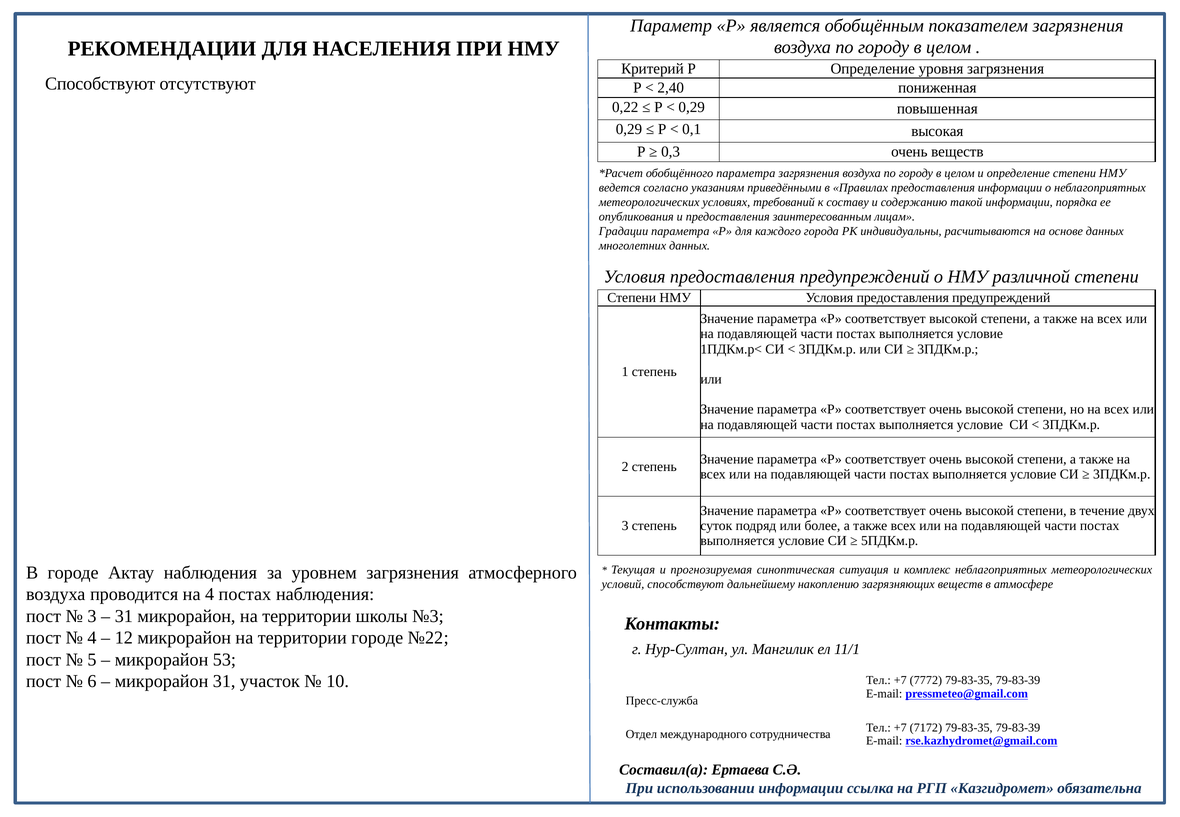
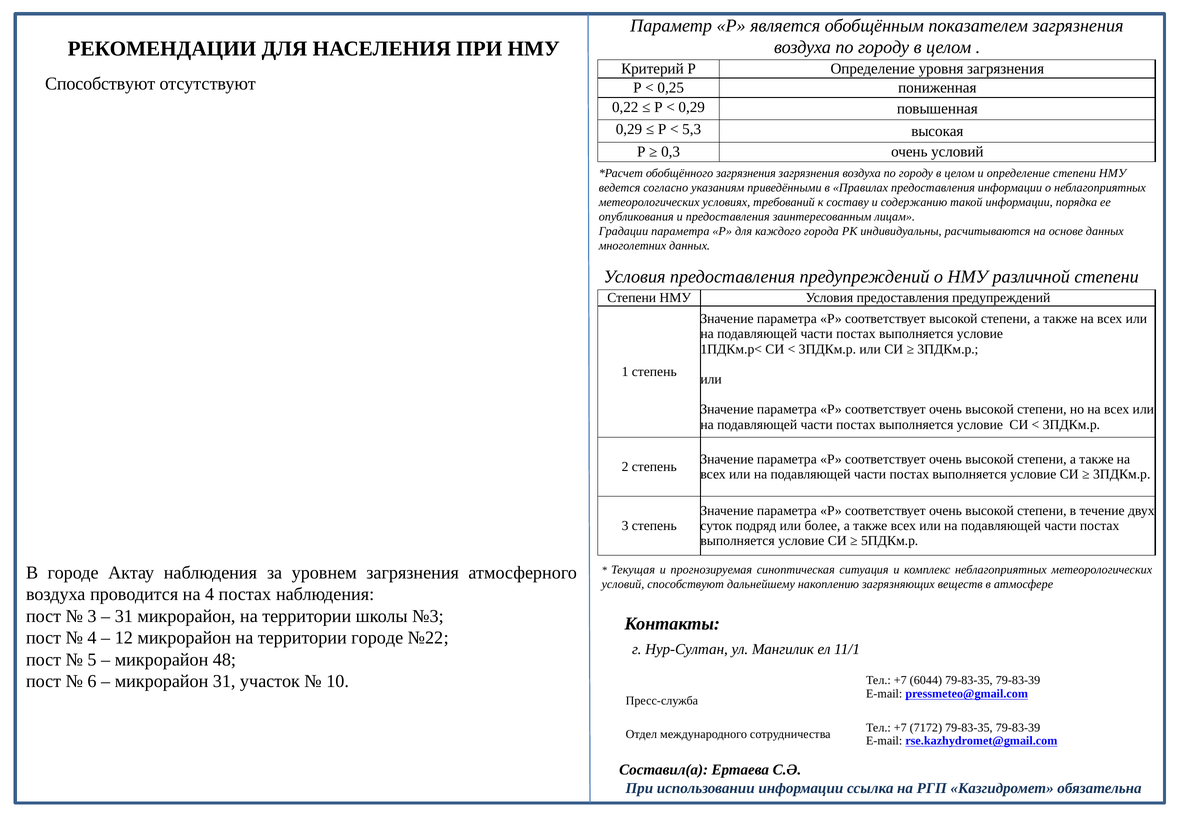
2,40: 2,40 -> 0,25
0,1: 0,1 -> 5,3
очень веществ: веществ -> условий
обобщённого параметра: параметра -> загрязнения
53: 53 -> 48
7772: 7772 -> 6044
